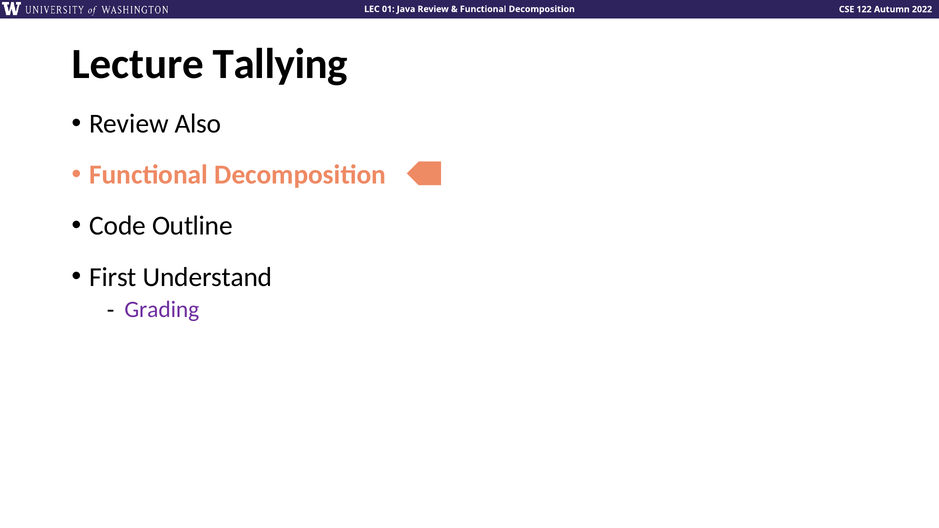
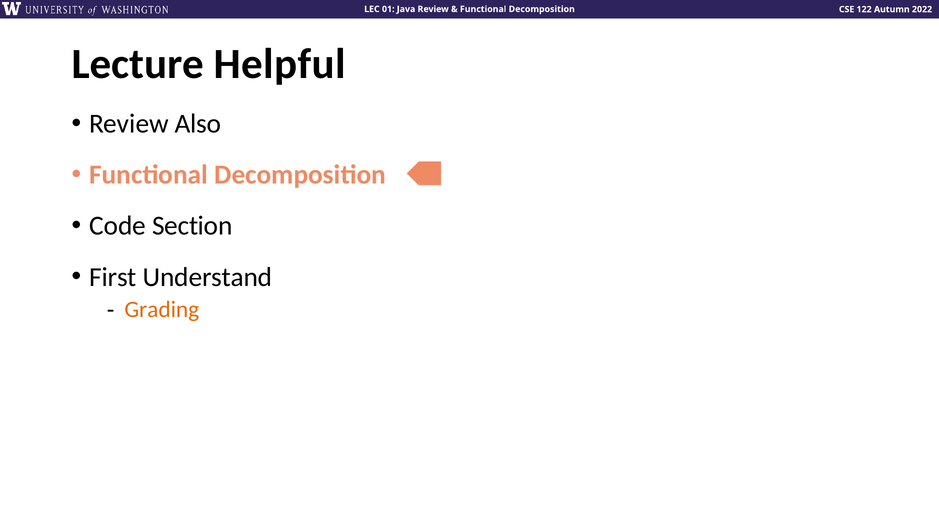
Tallying: Tallying -> Helpful
Outline: Outline -> Section
Grading colour: purple -> orange
